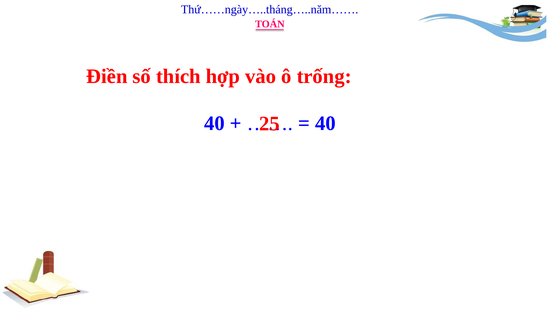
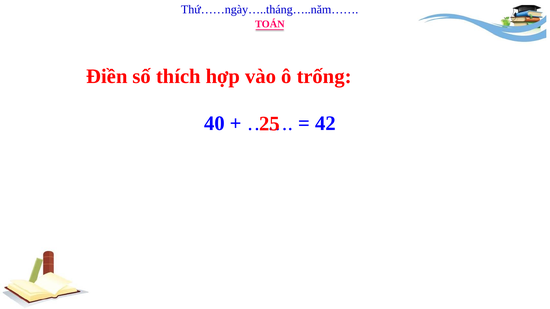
40 at (325, 123): 40 -> 42
